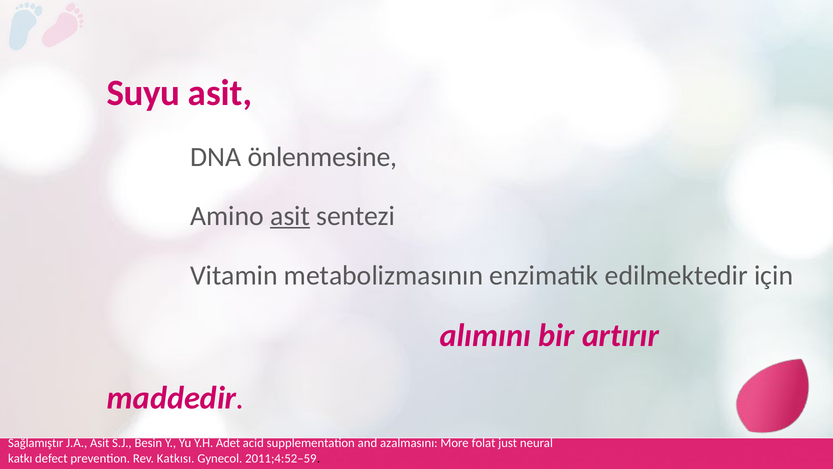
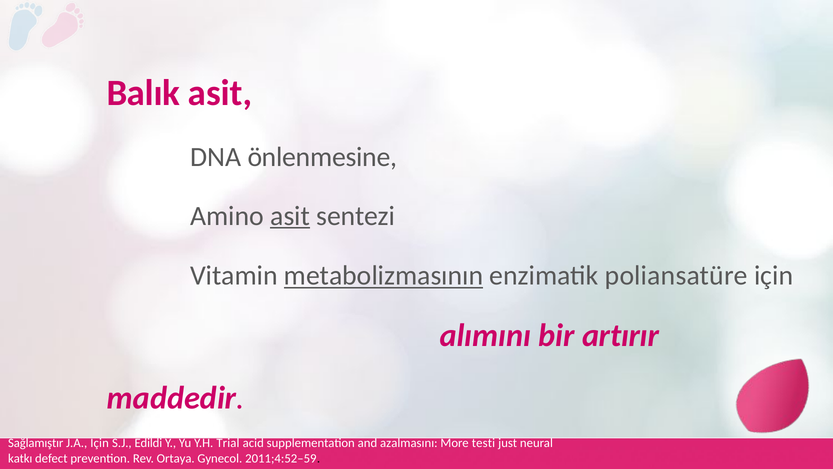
Suyu: Suyu -> Balık
metabolizmasının underline: none -> present
edilmektedir: edilmektedir -> poliansatüre
J.A Asit: Asit -> Için
Besin: Besin -> Edildi
Adet: Adet -> Trial
folat: folat -> testi
Katkısı: Katkısı -> Ortaya
